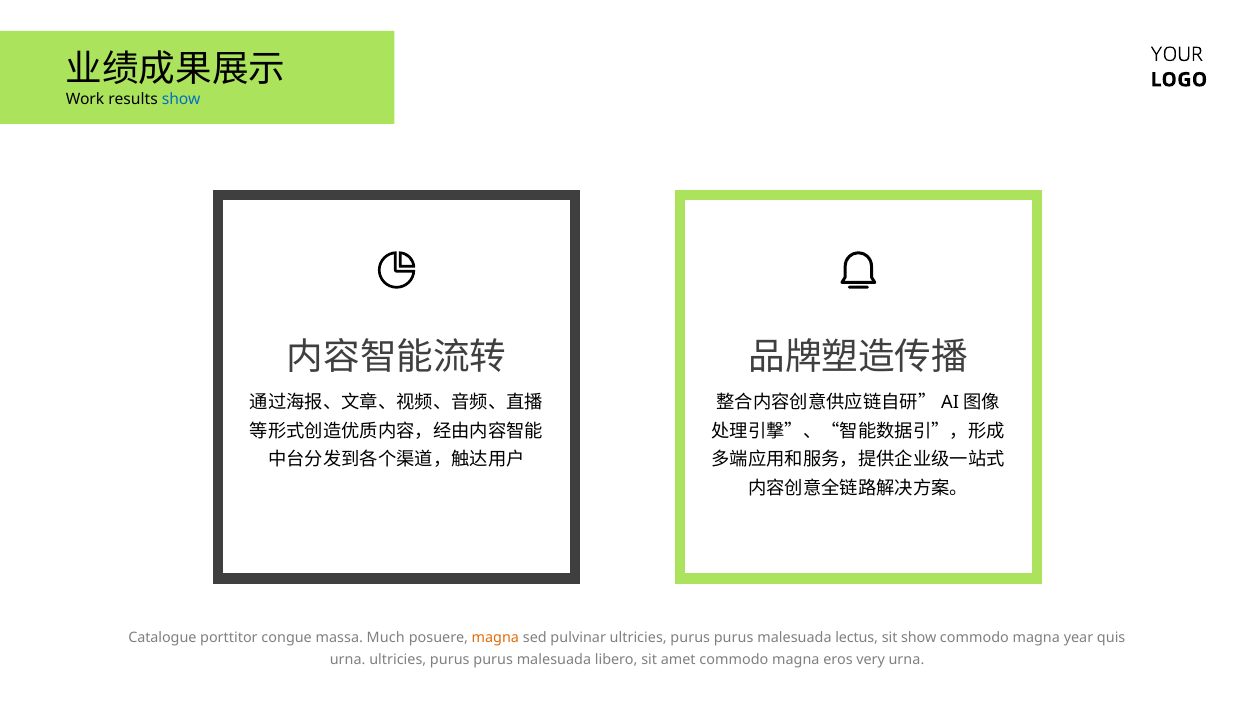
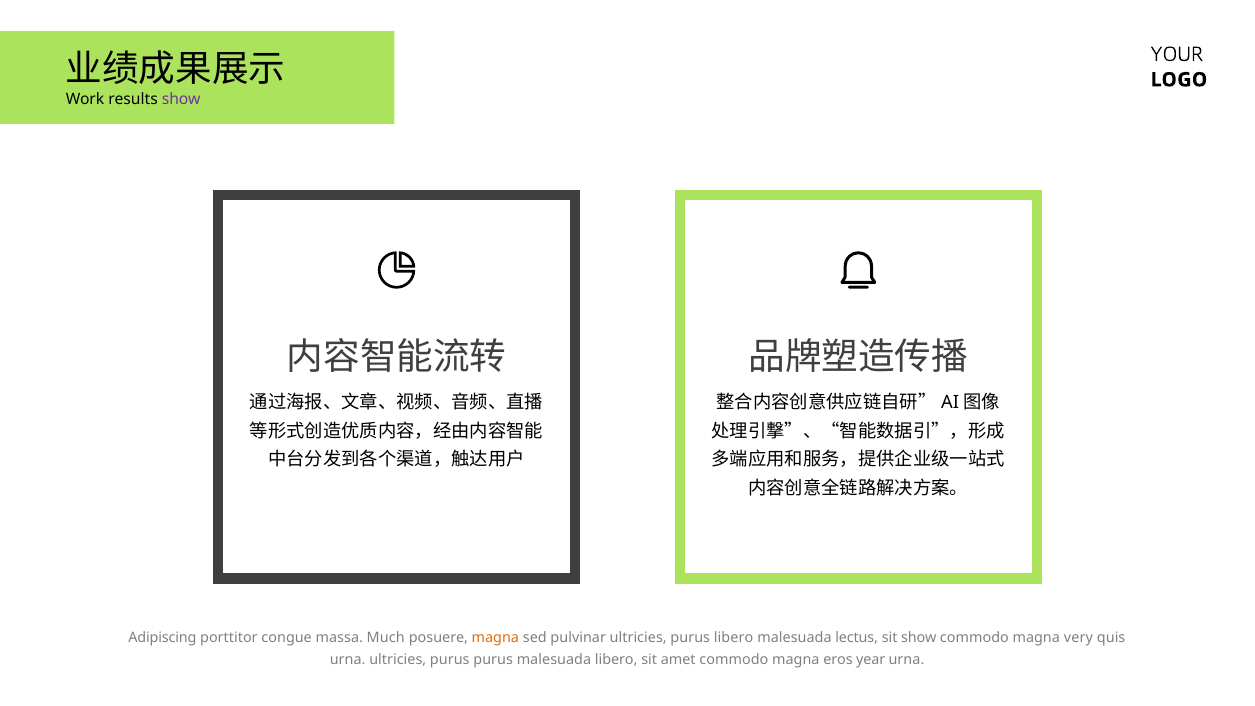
show at (181, 99) colour: blue -> purple
Catalogue: Catalogue -> Adipiscing
pulvinar ultricies purus purus: purus -> libero
year: year -> very
very: very -> year
